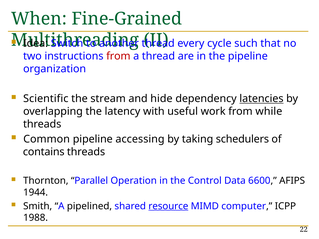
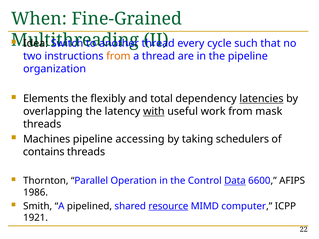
from at (118, 56) colour: red -> orange
Scientific: Scientific -> Elements
stream: stream -> flexibly
hide: hide -> total
with underline: none -> present
while: while -> mask
Common: Common -> Machines
Data underline: none -> present
1944: 1944 -> 1986
1988: 1988 -> 1921
